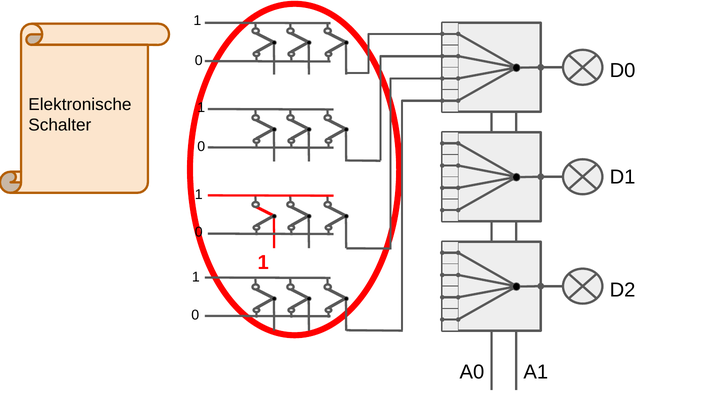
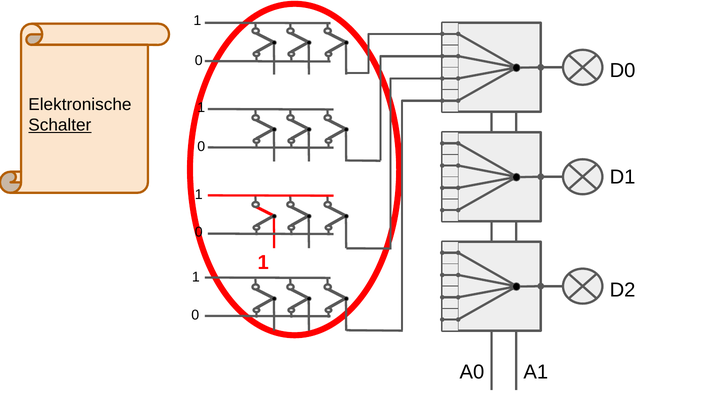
Schalter underline: none -> present
